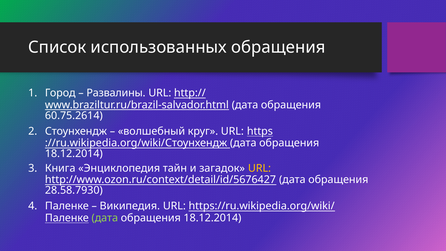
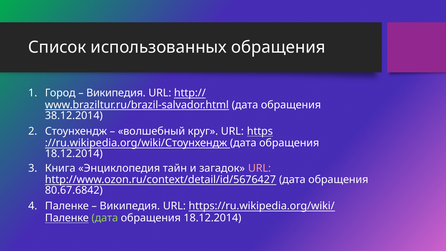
Развалины at (116, 93): Развалины -> Википедия
60.75.2614: 60.75.2614 -> 38.12.2014
URL at (260, 168) colour: yellow -> pink
28.58.7930: 28.58.7930 -> 80.67.6842
